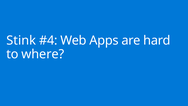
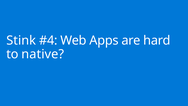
where: where -> native
